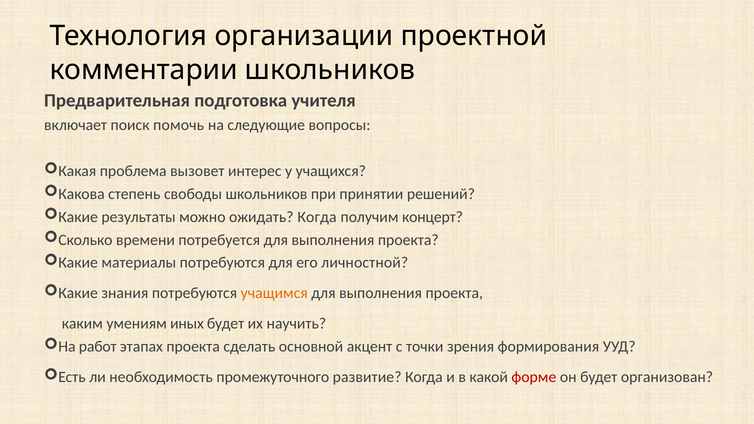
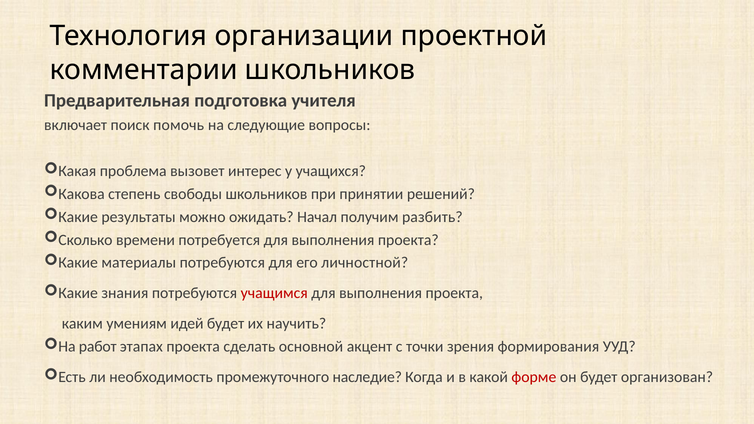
ожидать Когда: Когда -> Начал
концерт: концерт -> разбить
учащимся colour: orange -> red
иных: иных -> идей
развитие: развитие -> наследие
